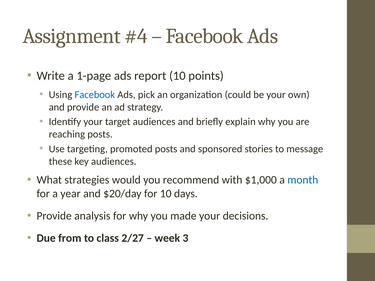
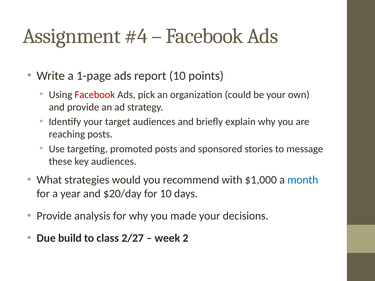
Facebook at (95, 95) colour: blue -> red
from: from -> build
3: 3 -> 2
